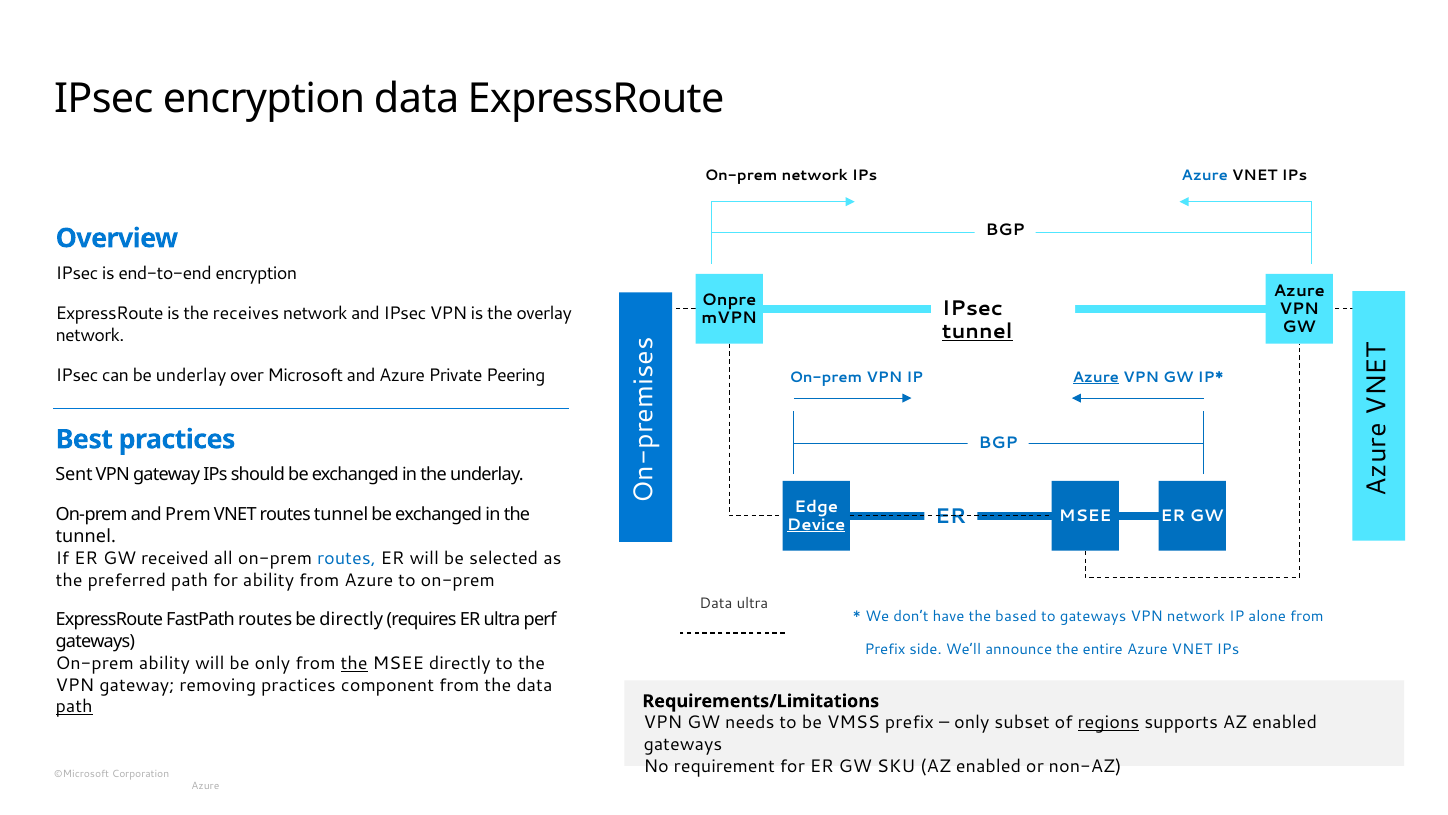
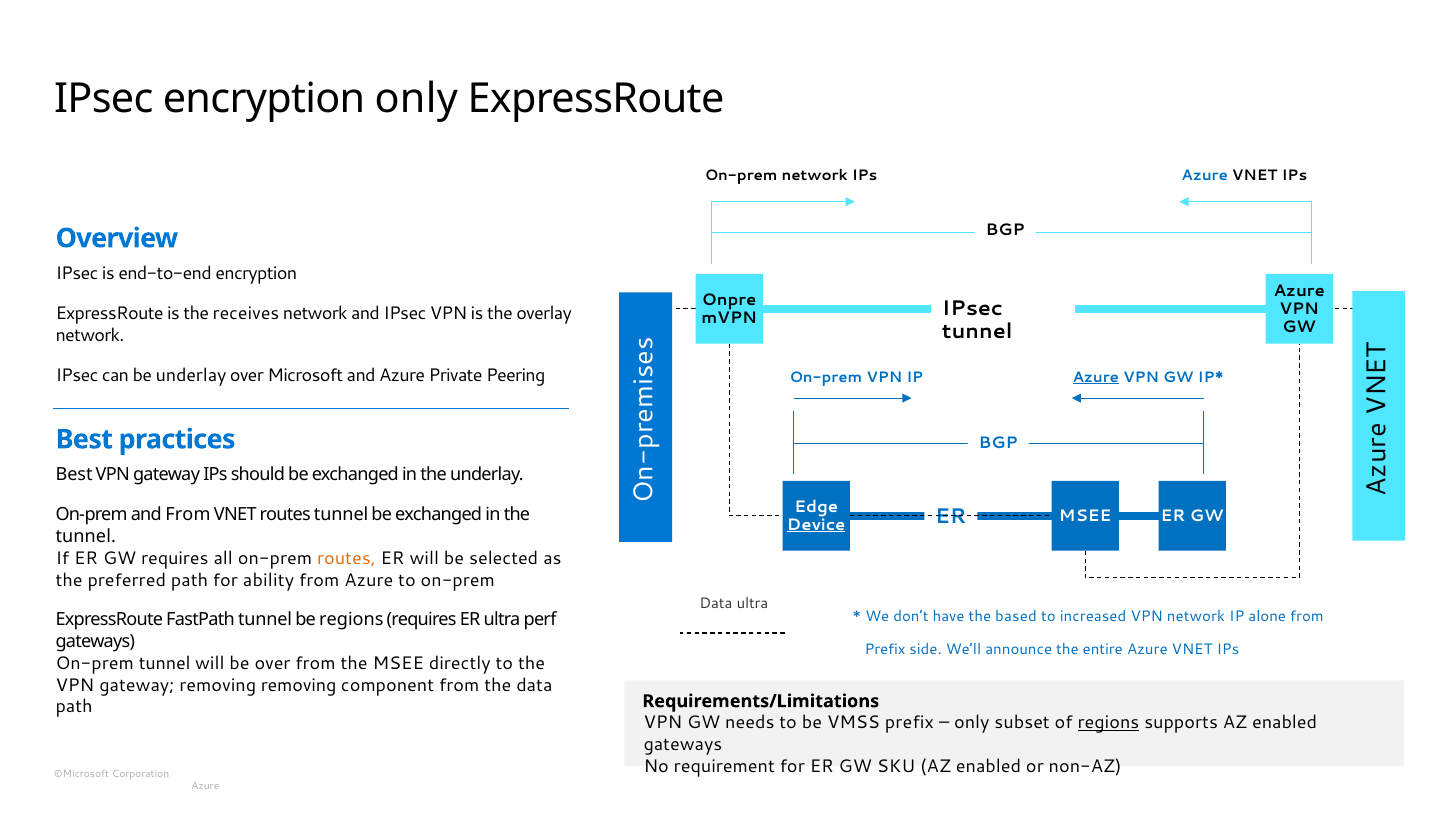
encryption data: data -> only
tunnel at (977, 331) underline: present -> none
Sent at (74, 475): Sent -> Best
and Prem: Prem -> From
GW received: received -> requires
routes at (346, 558) colour: blue -> orange
to gateways: gateways -> increased
FastPath routes: routes -> tunnel
be directly: directly -> regions
On-prem ability: ability -> tunnel
be only: only -> over
the at (354, 663) underline: present -> none
removing practices: practices -> removing
path at (74, 706) underline: present -> none
